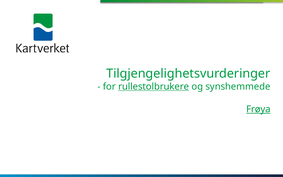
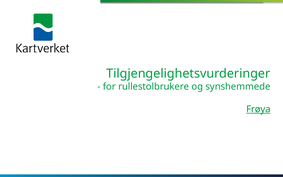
rullestolbrukere underline: present -> none
